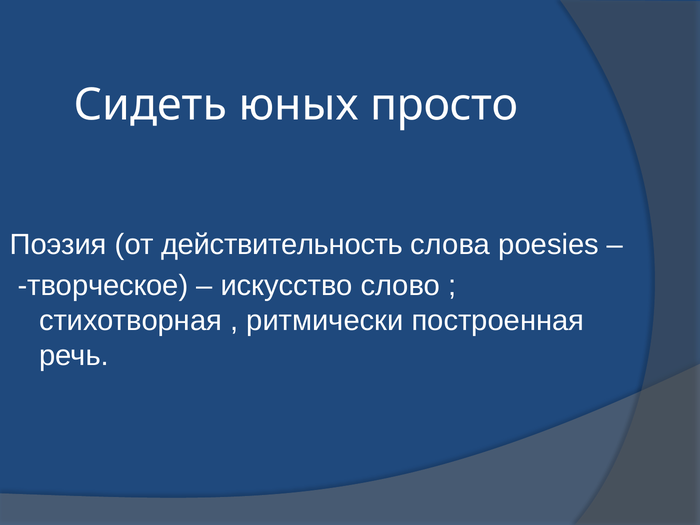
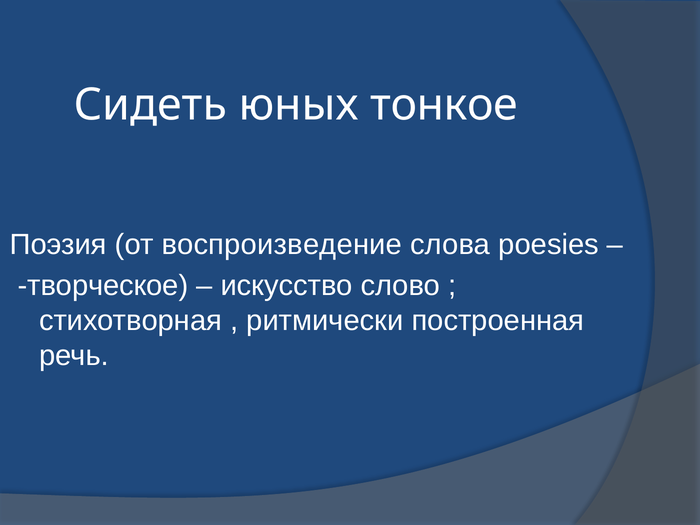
просто: просто -> тонкое
действительность: действительность -> воспроизведение
